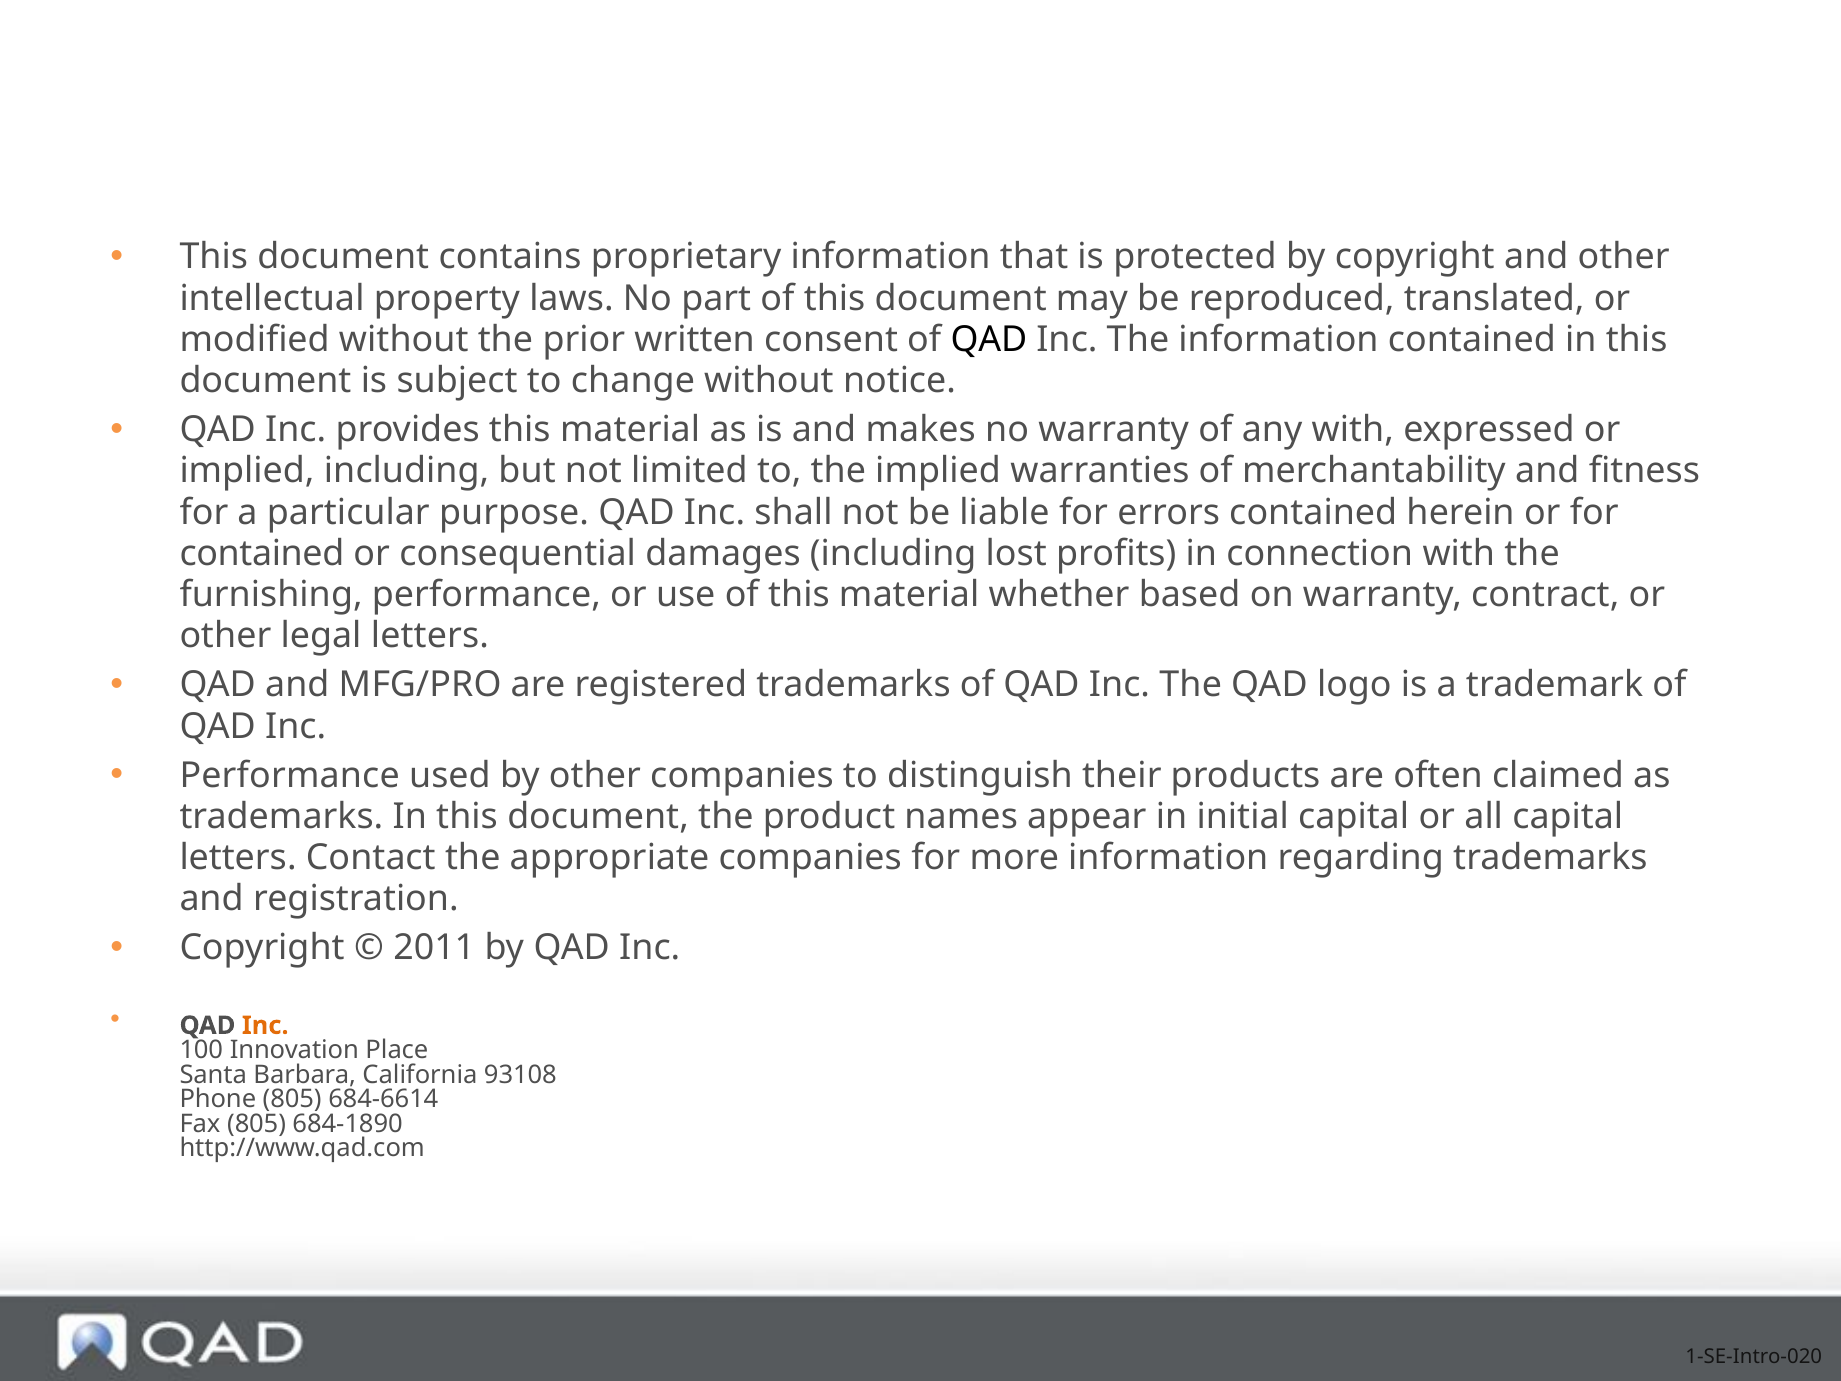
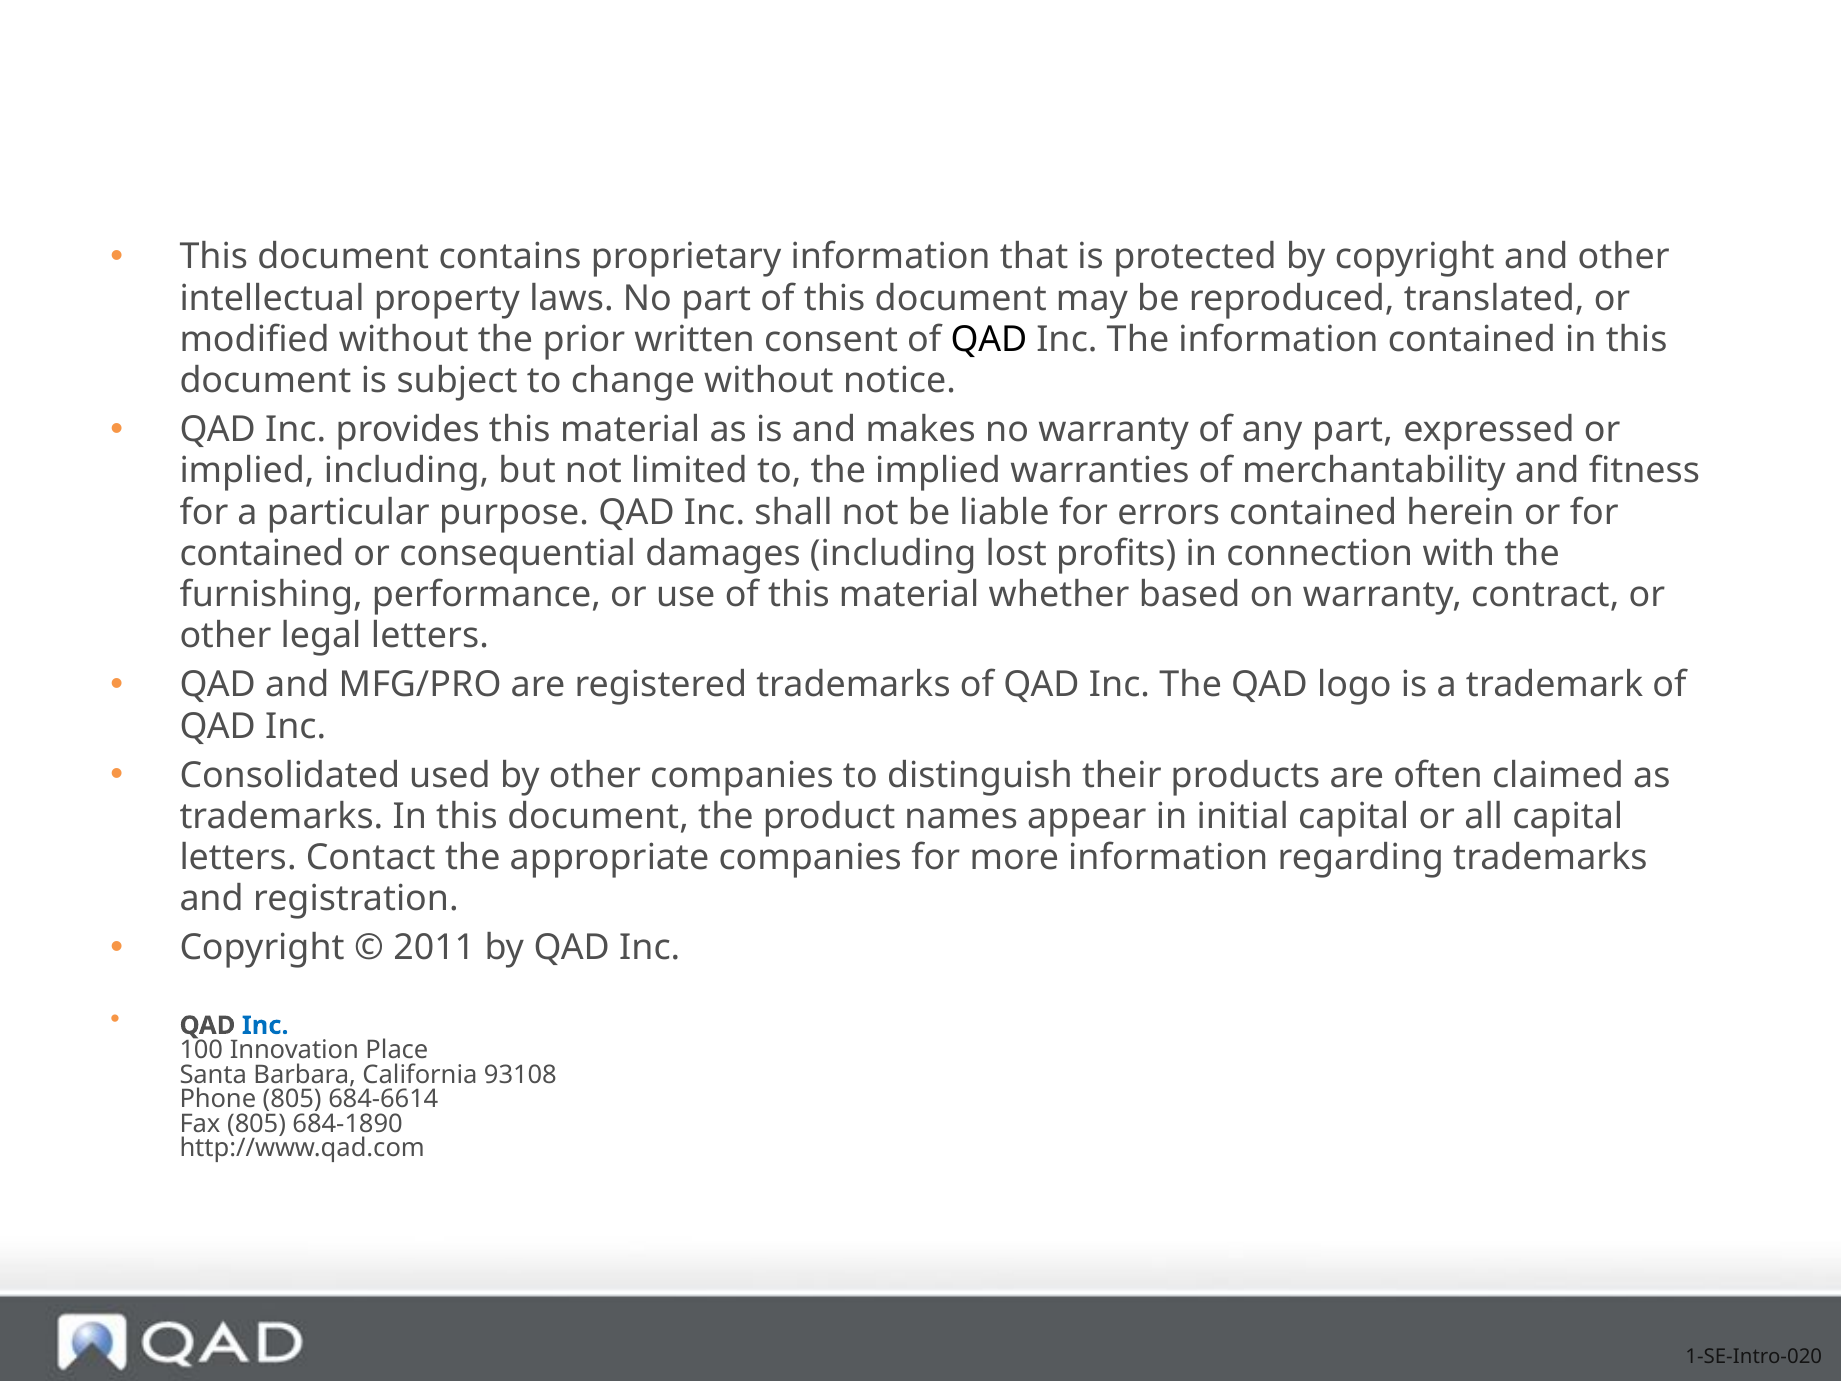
any with: with -> part
Performance at (290, 775): Performance -> Consolidated
Inc at (265, 1025) colour: orange -> blue
